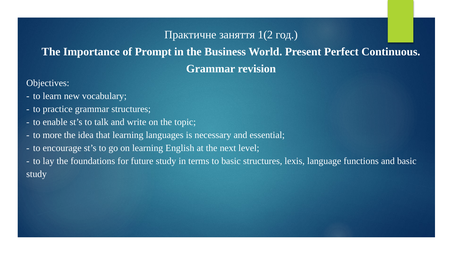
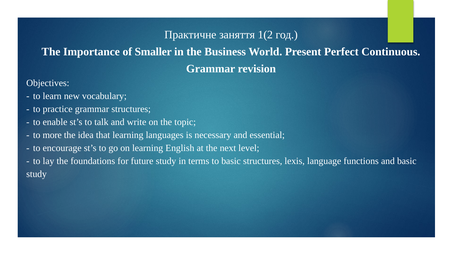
Prompt: Prompt -> Smaller
